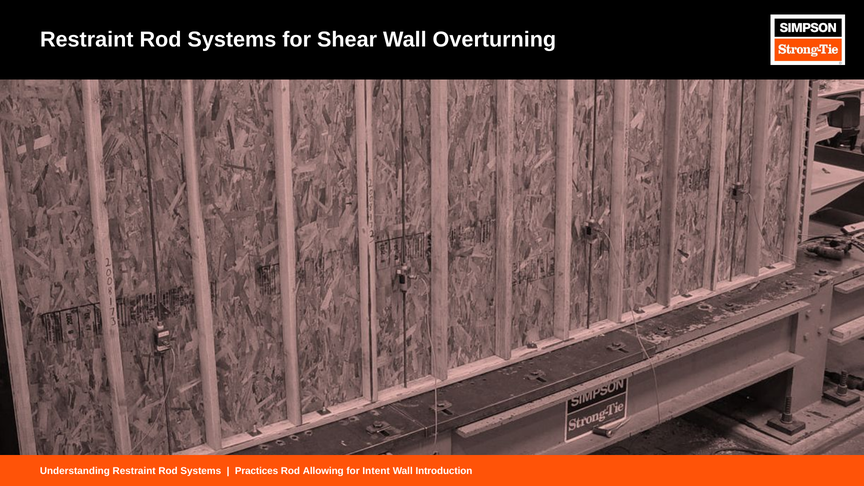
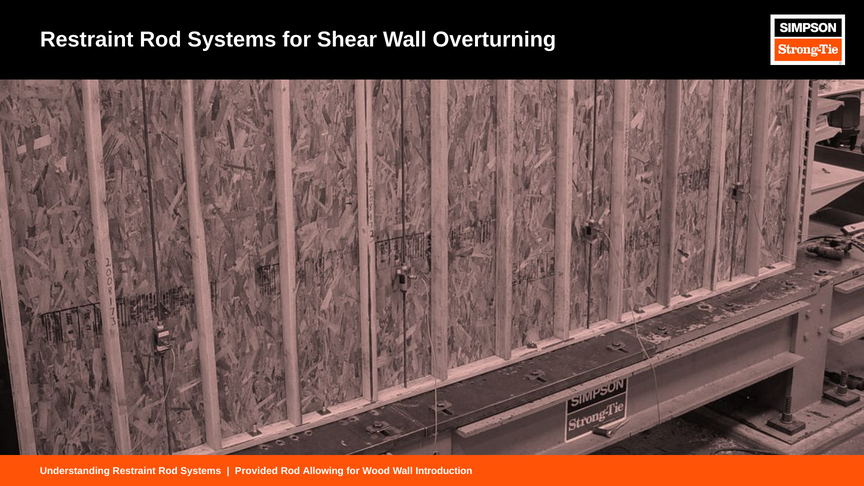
Practices: Practices -> Provided
Intent: Intent -> Wood
